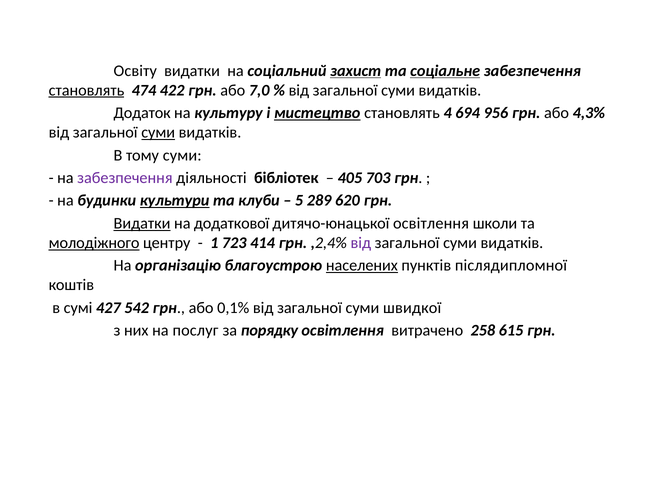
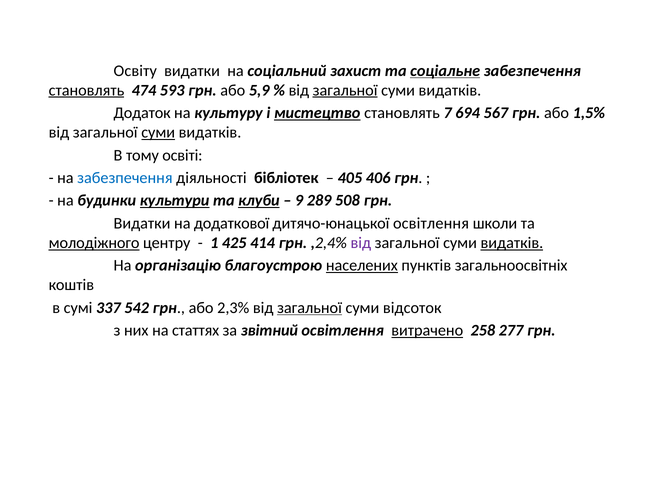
захист underline: present -> none
422: 422 -> 593
7,0: 7,0 -> 5,9
загальної at (345, 90) underline: none -> present
4: 4 -> 7
956: 956 -> 567
4,3%: 4,3% -> 1,5%
тому суми: суми -> освіті
забезпечення at (125, 178) colour: purple -> blue
703: 703 -> 406
клуби underline: none -> present
5: 5 -> 9
620: 620 -> 508
Видатки at (142, 223) underline: present -> none
723: 723 -> 425
видатків at (512, 243) underline: none -> present
післядипломної: післядипломної -> загальноосвітніх
427: 427 -> 337
0,1%: 0,1% -> 2,3%
загальної at (310, 308) underline: none -> present
швидкої: швидкої -> відсоток
послуг: послуг -> статтях
порядку: порядку -> звітний
витрачено underline: none -> present
615: 615 -> 277
